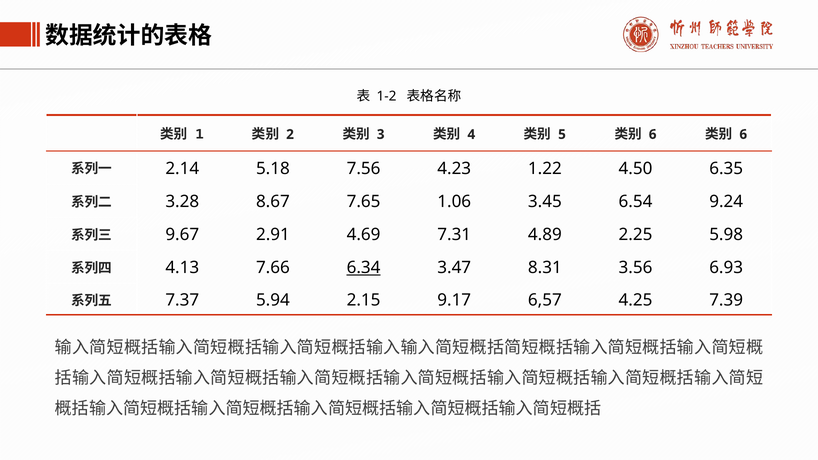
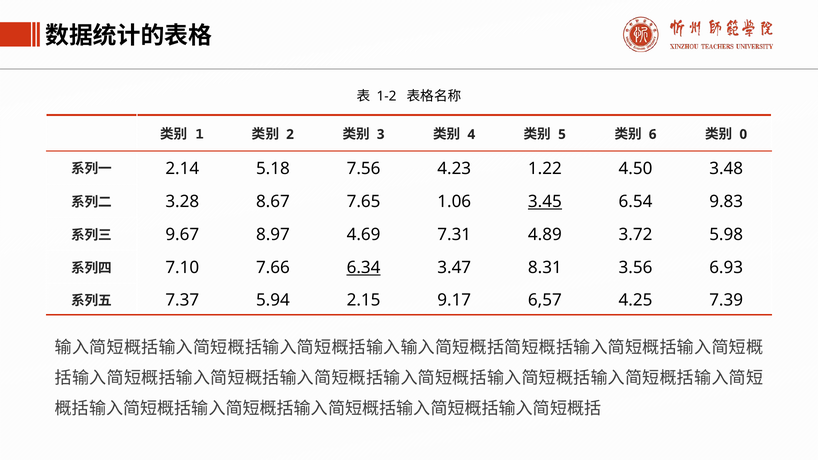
6 at (743, 134): 6 -> 0
6.35: 6.35 -> 3.48
3.45 underline: none -> present
9.24: 9.24 -> 9.83
2.91: 2.91 -> 8.97
2.25: 2.25 -> 3.72
4.13: 4.13 -> 7.10
